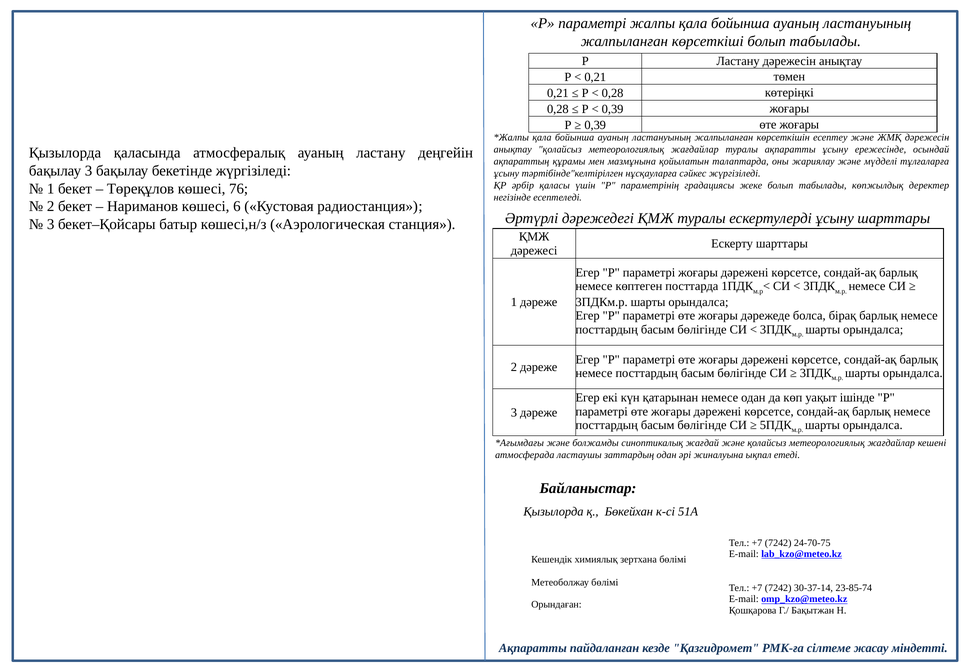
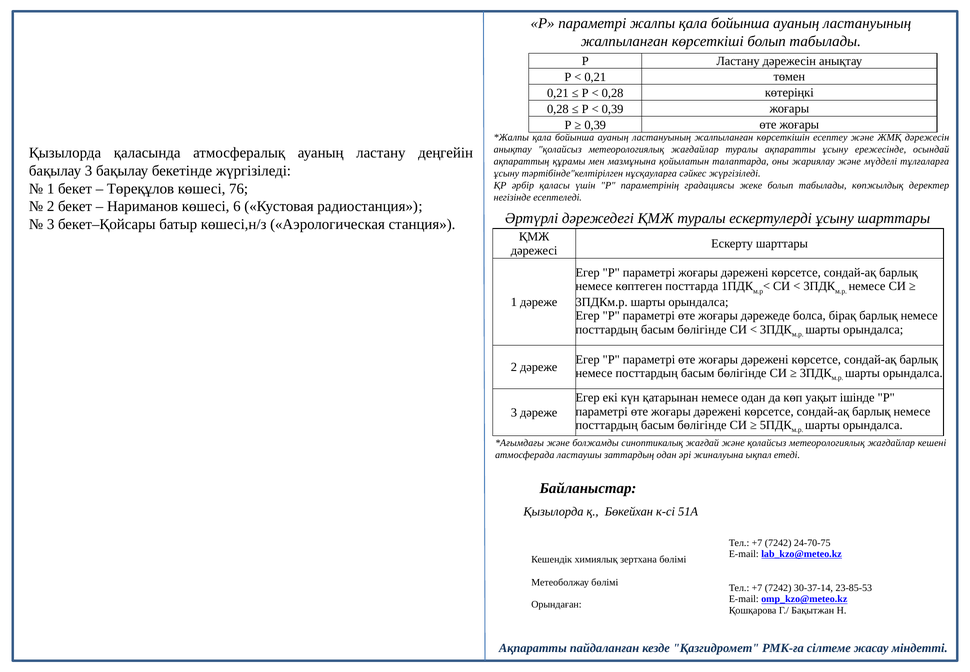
23-85-74: 23-85-74 -> 23-85-53
